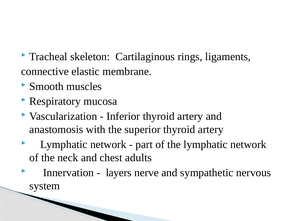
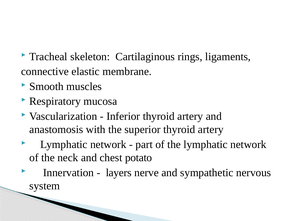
adults: adults -> potato
